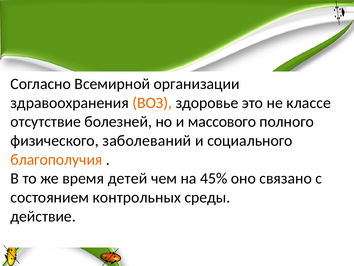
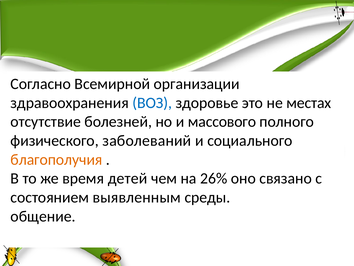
ВОЗ colour: orange -> blue
классе: классе -> местах
45%: 45% -> 26%
контрольных: контрольных -> выявленным
действие: действие -> общение
